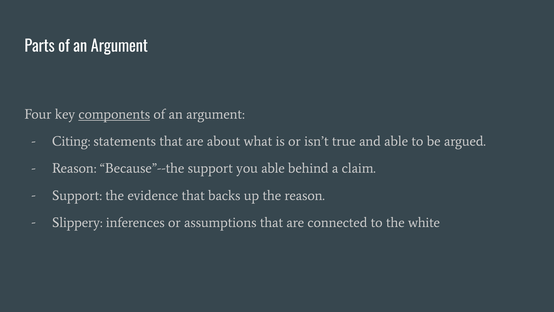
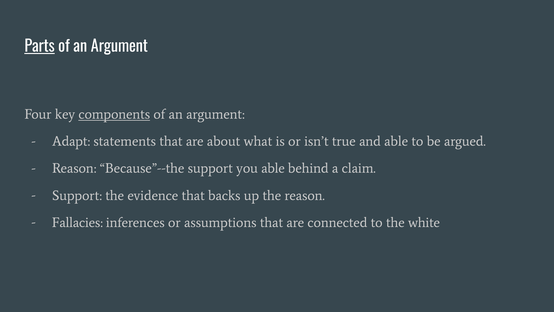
Parts underline: none -> present
Citing: Citing -> Adapt
Slippery: Slippery -> Fallacies
